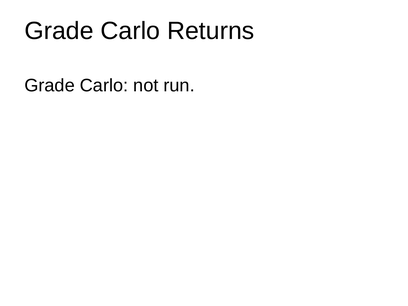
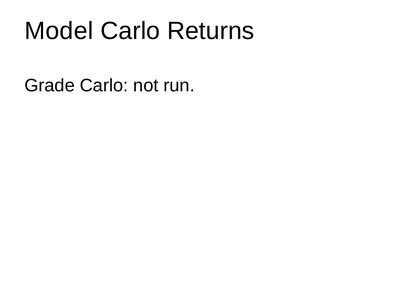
Grade at (59, 31): Grade -> Model
